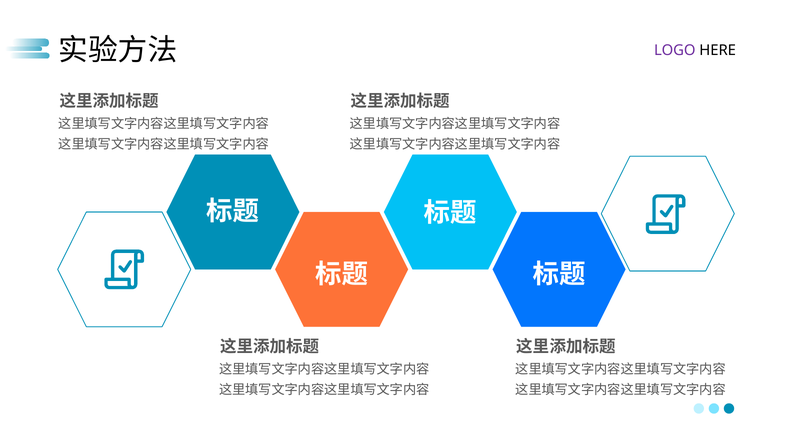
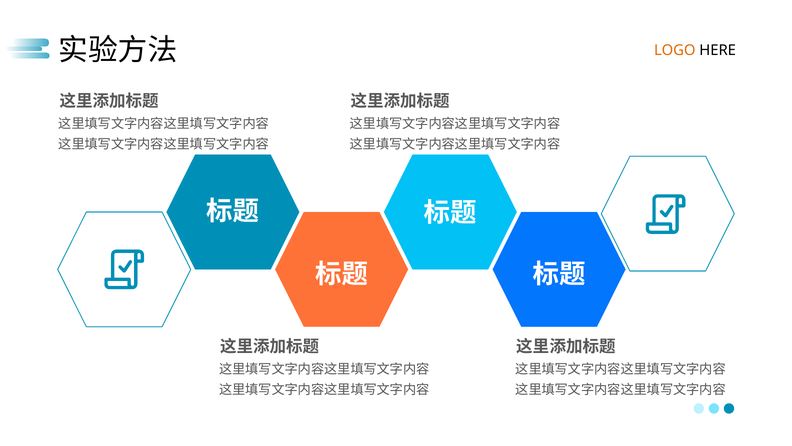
LOGO colour: purple -> orange
